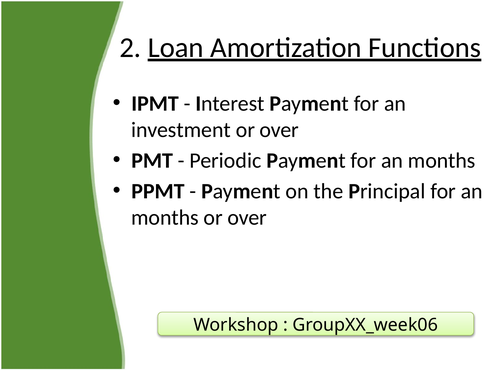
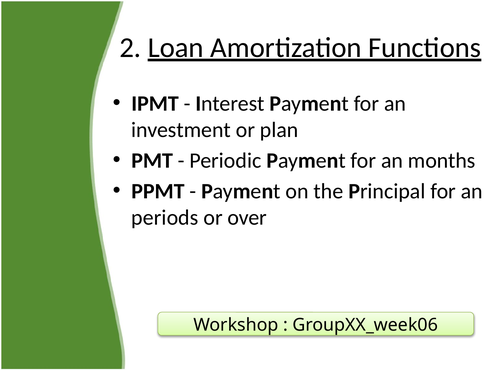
investment or over: over -> plan
months at (165, 217): months -> periods
